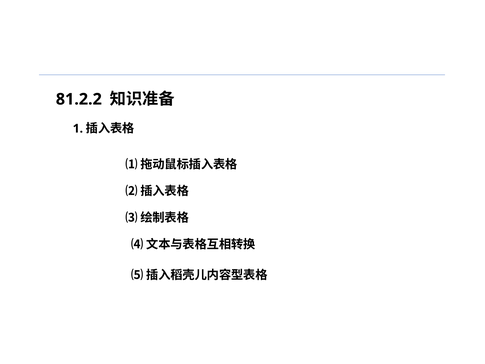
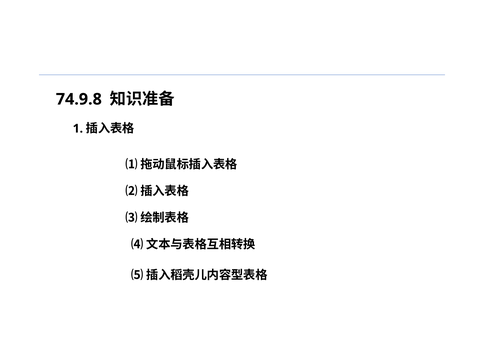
81.2.2: 81.2.2 -> 74.9.8
